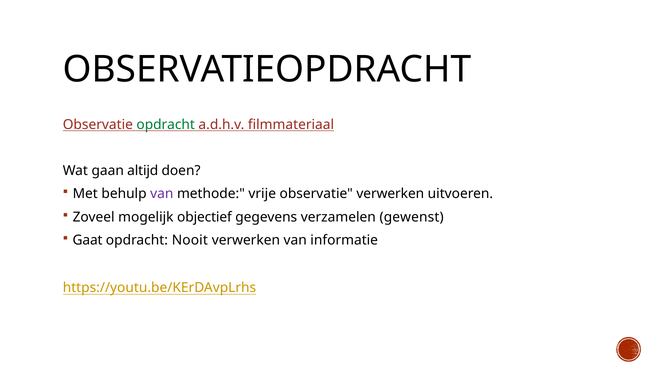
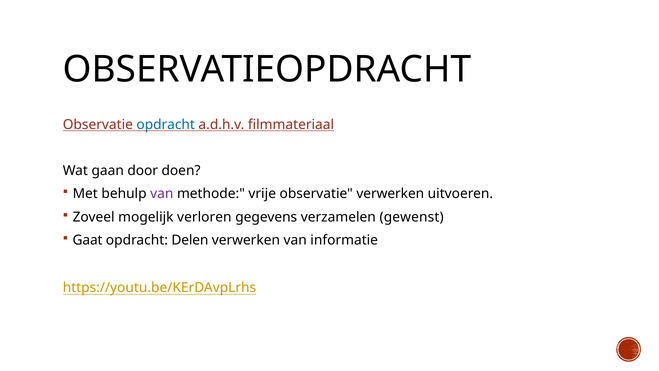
opdracht at (166, 124) colour: green -> blue
altijd: altijd -> door
objectief: objectief -> verloren
Nooit: Nooit -> Delen
